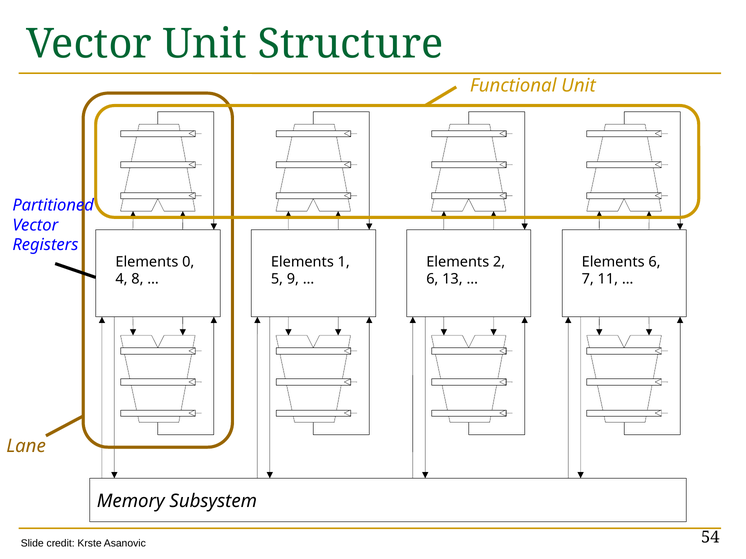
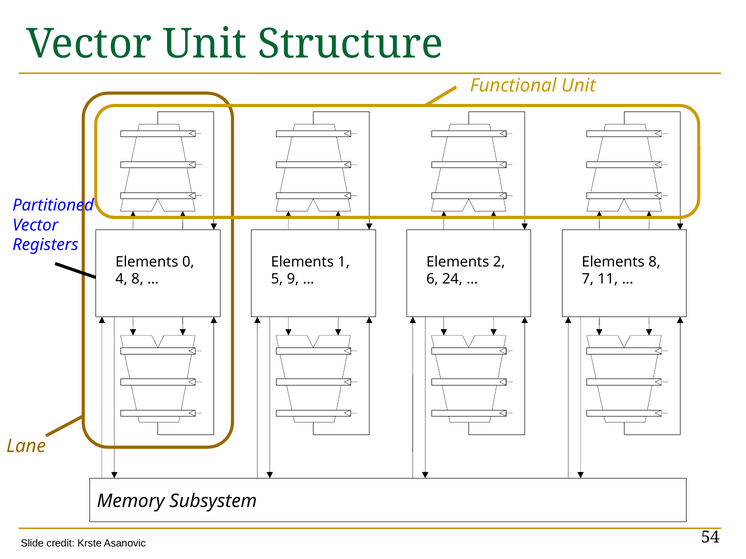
Elements 6: 6 -> 8
13: 13 -> 24
